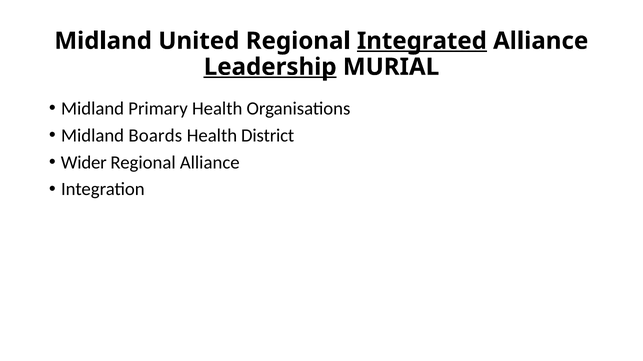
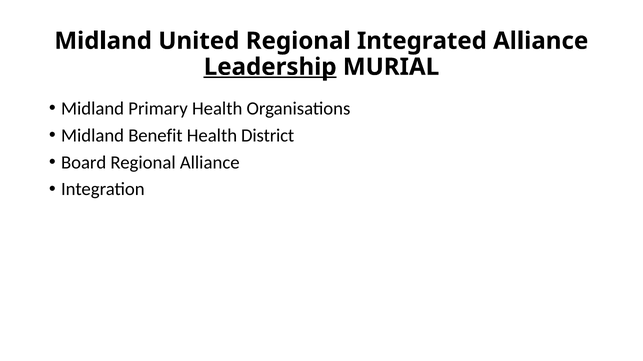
Integrated underline: present -> none
Boards: Boards -> Benefit
Wider: Wider -> Board
